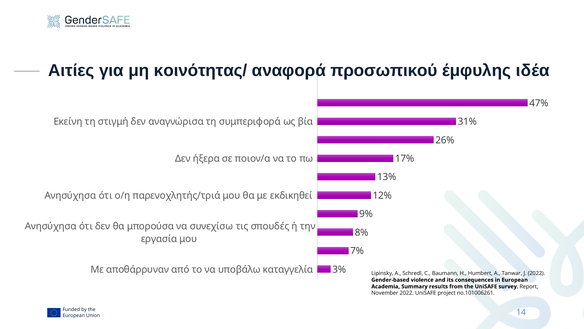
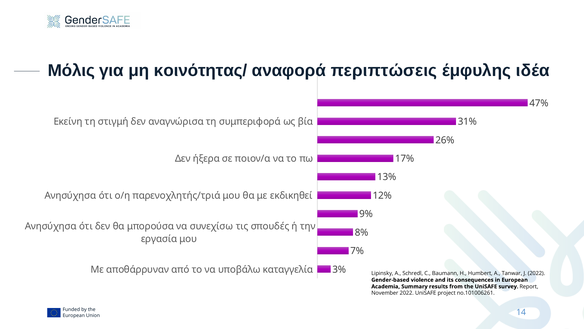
Αιτίες: Αιτίες -> Μόλις
προσωπικού: προσωπικού -> περιπτώσεις
